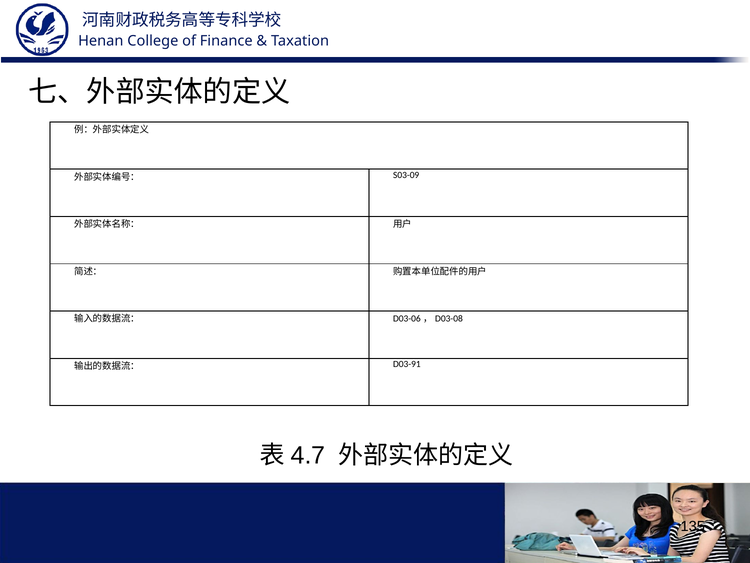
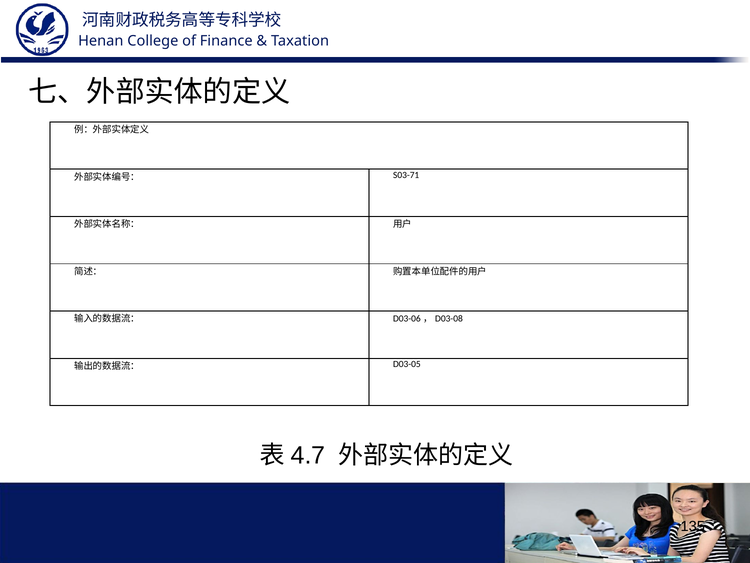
S03-09: S03-09 -> S03-71
D03-91: D03-91 -> D03-05
